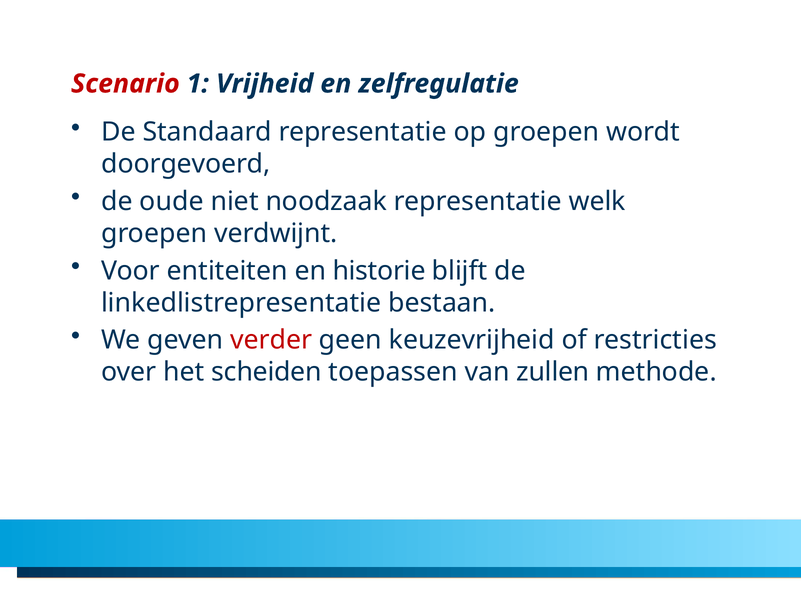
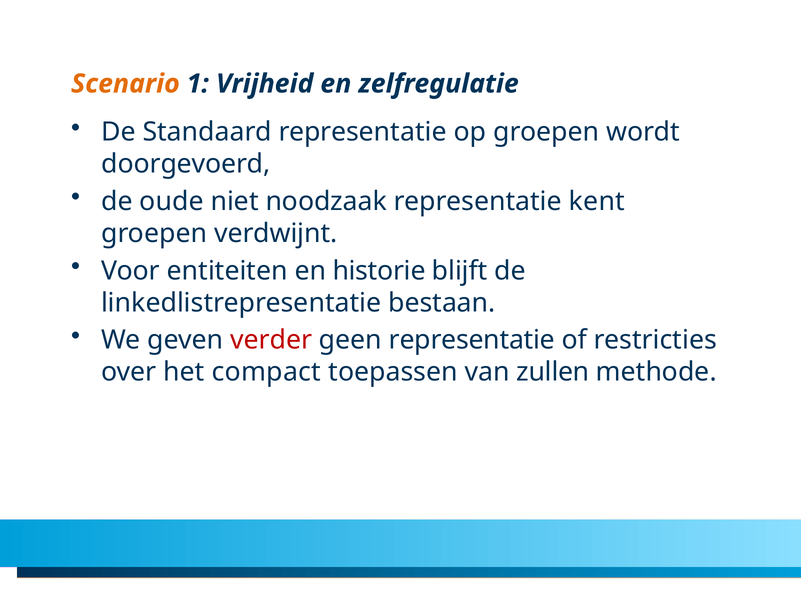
Scenario colour: red -> orange
welk: welk -> kent
geen keuzevrijheid: keuzevrijheid -> representatie
scheiden: scheiden -> compact
